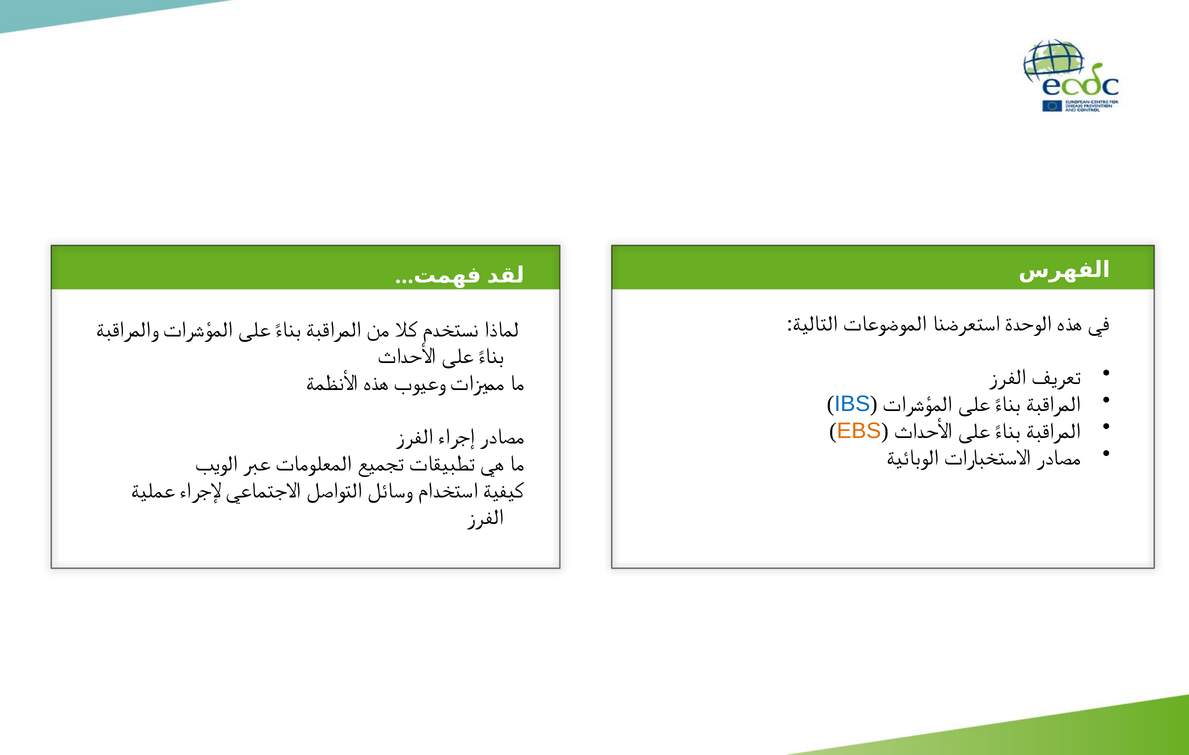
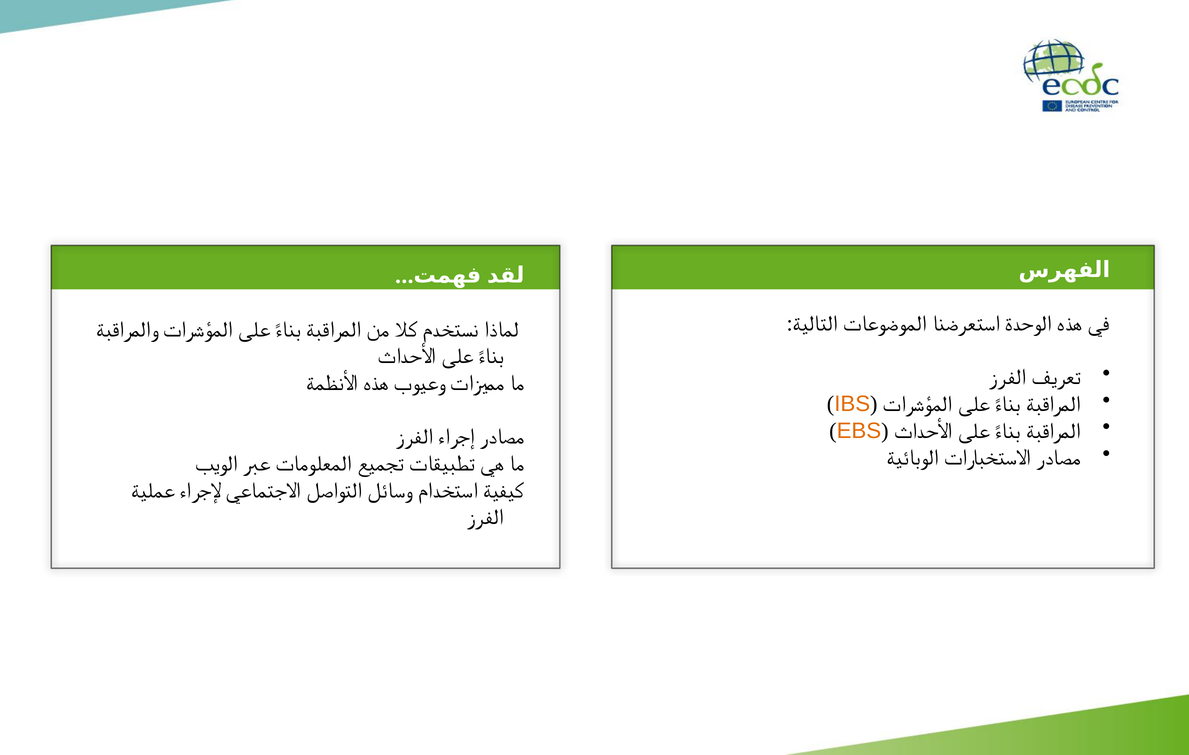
IBS colour: blue -> orange
